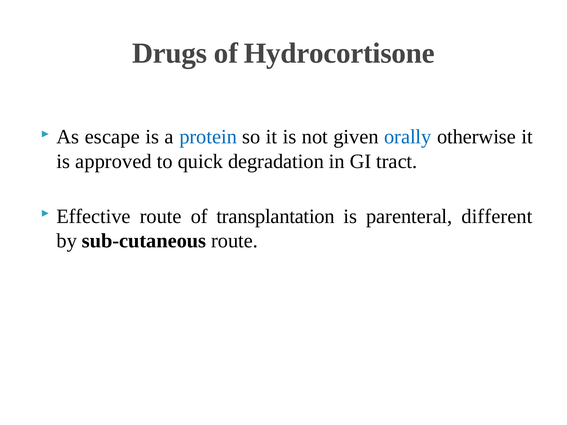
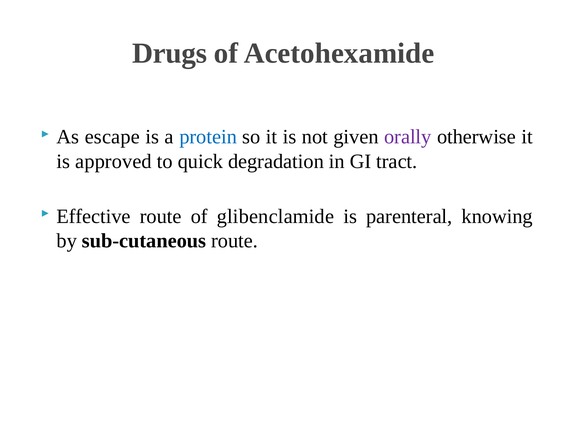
Hydrocortisone: Hydrocortisone -> Acetohexamide
orally colour: blue -> purple
transplantation: transplantation -> glibenclamide
different: different -> knowing
